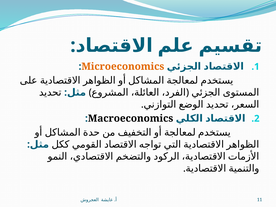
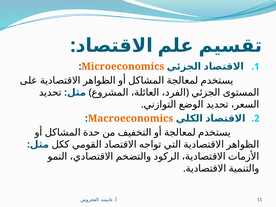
Macroeconomics colour: black -> orange
